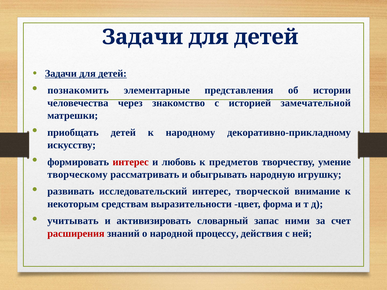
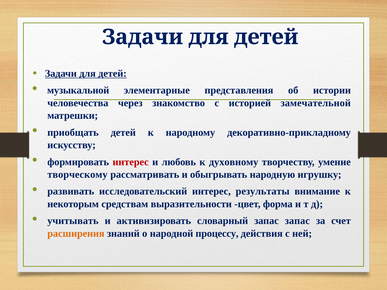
познакомить: познакомить -> музыкальной
предметов: предметов -> духовному
творческой: творческой -> результаты
запас ними: ними -> запас
расширения colour: red -> orange
